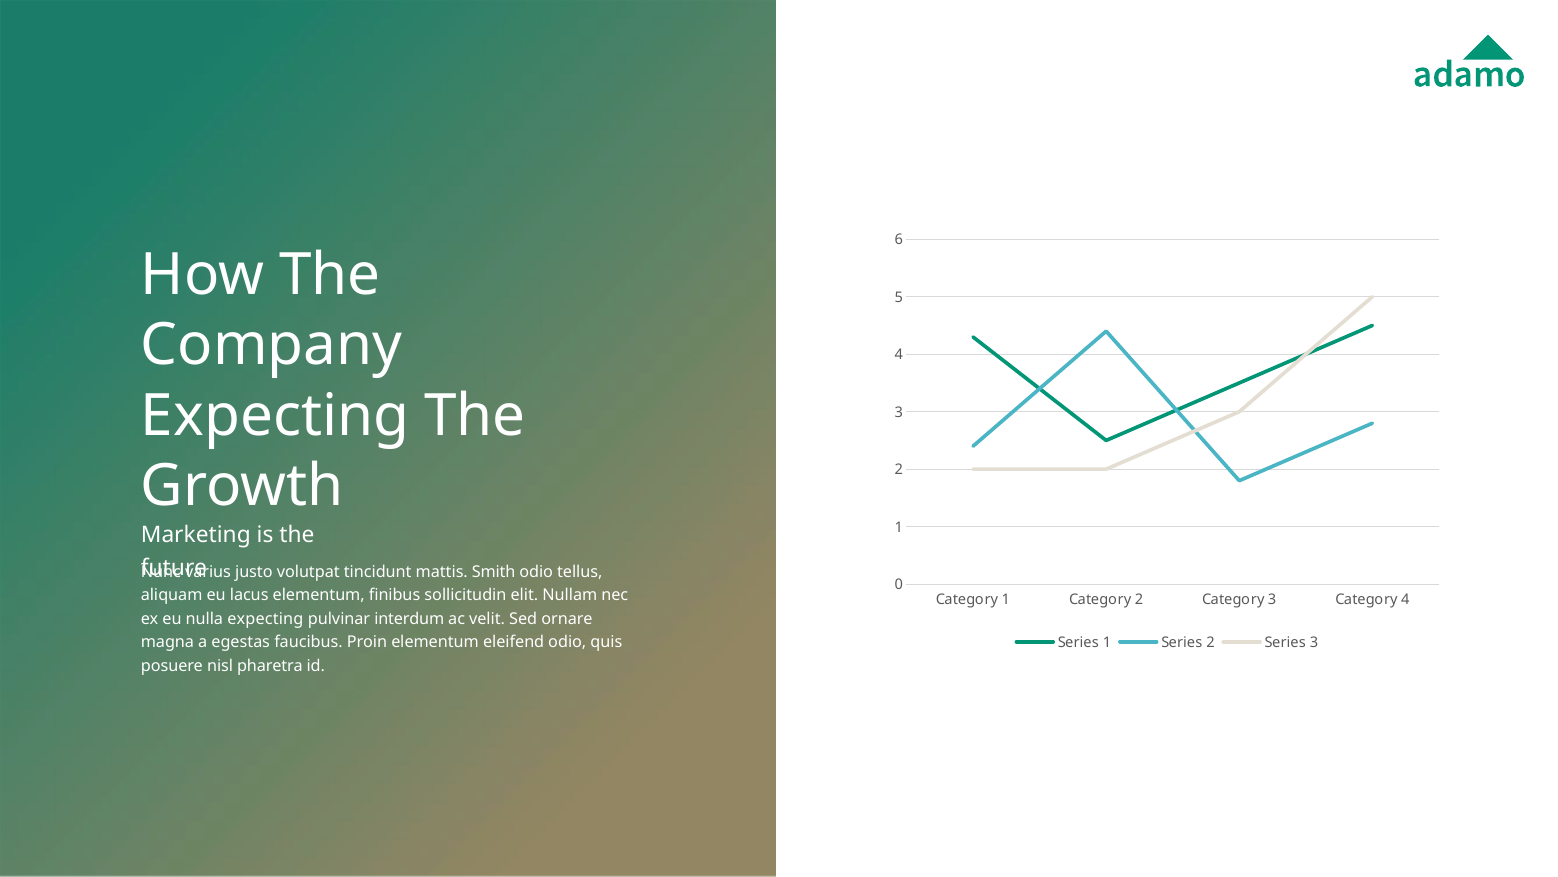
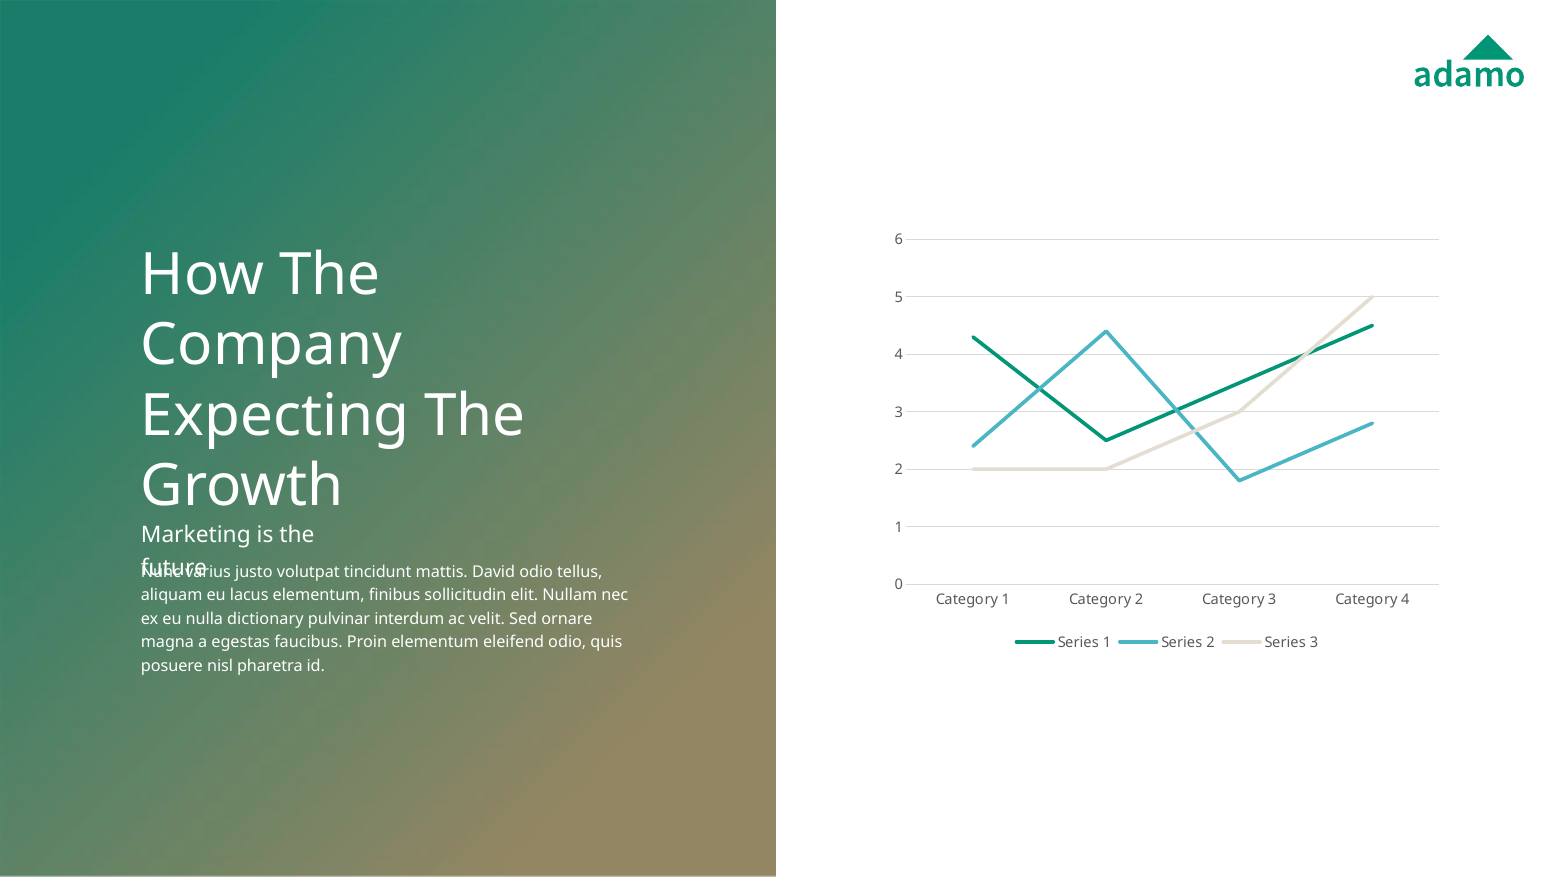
Smith: Smith -> David
nulla expecting: expecting -> dictionary
